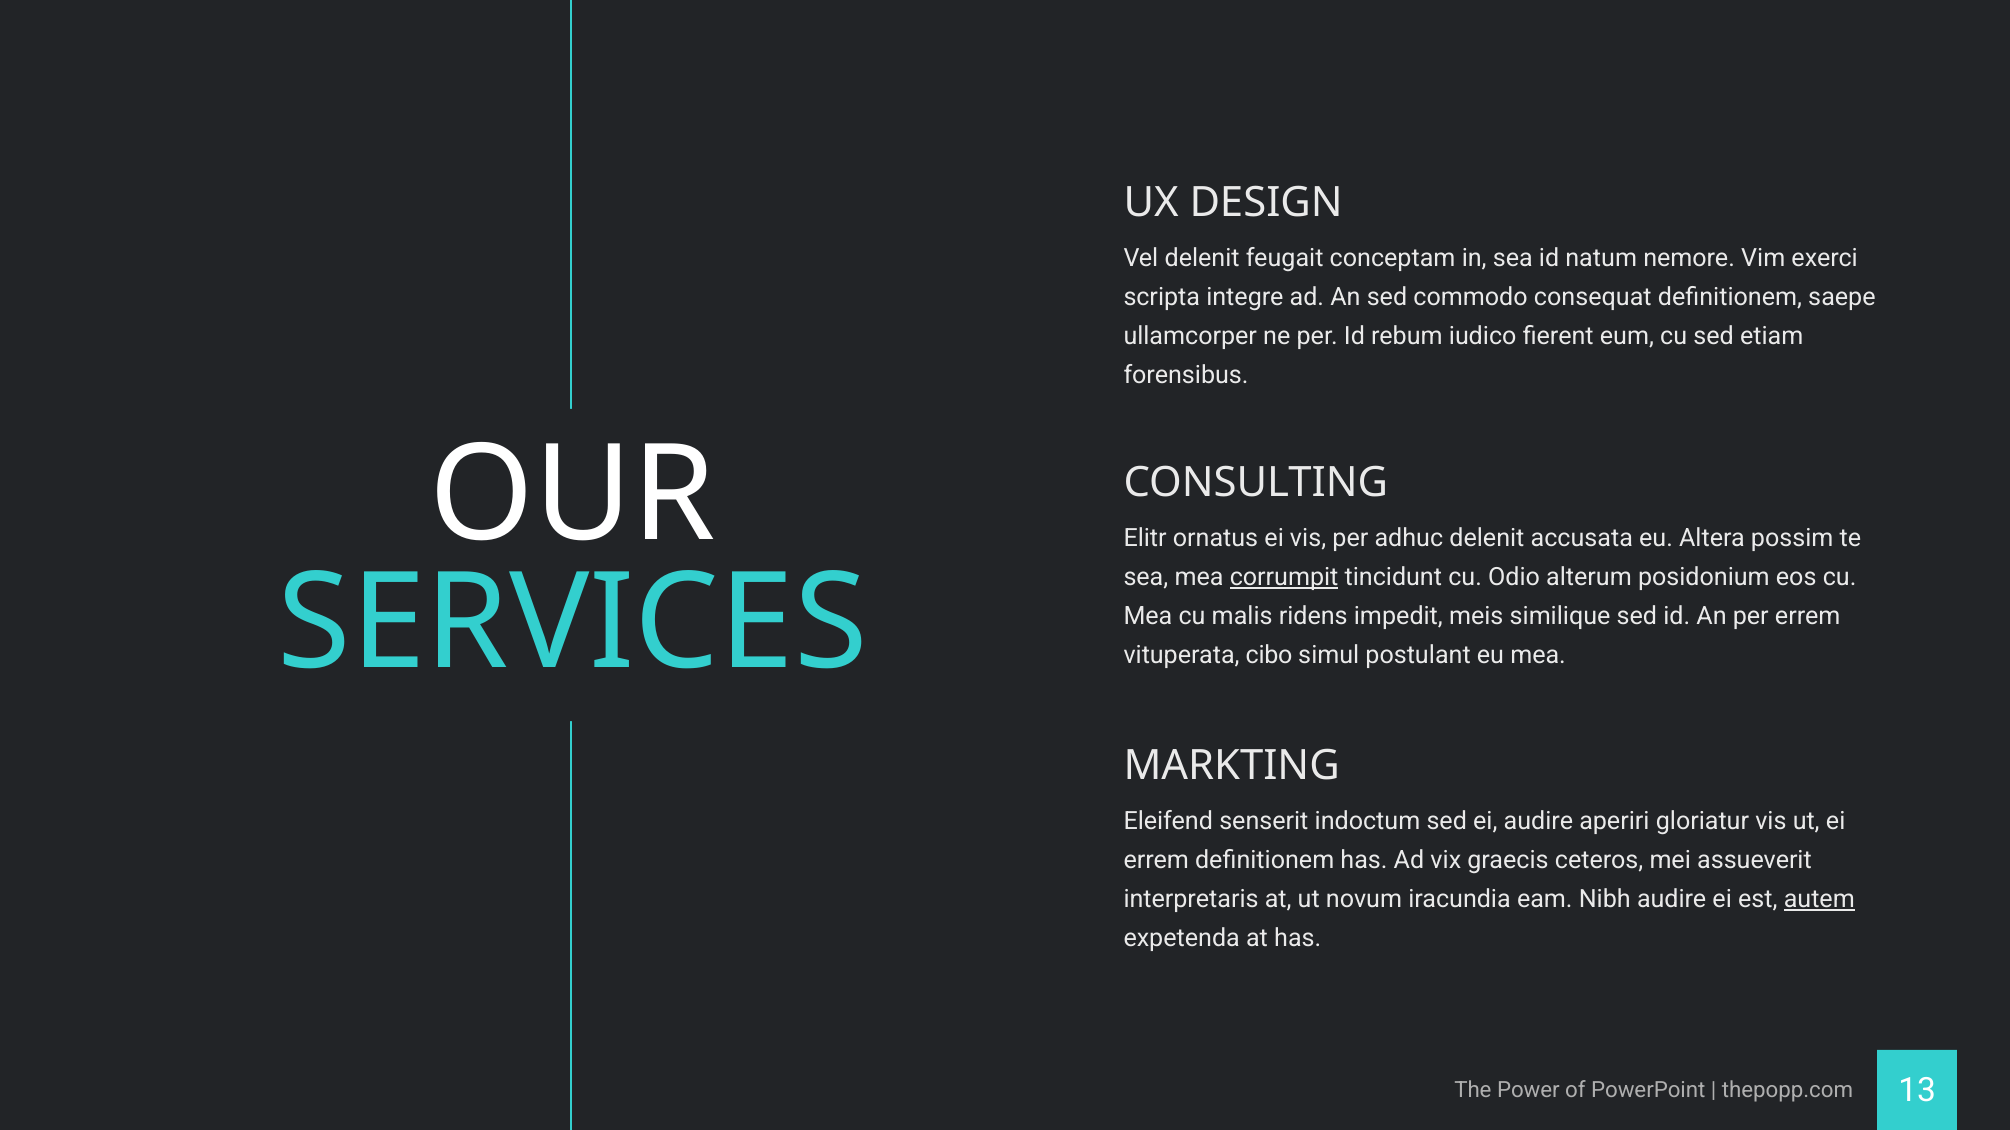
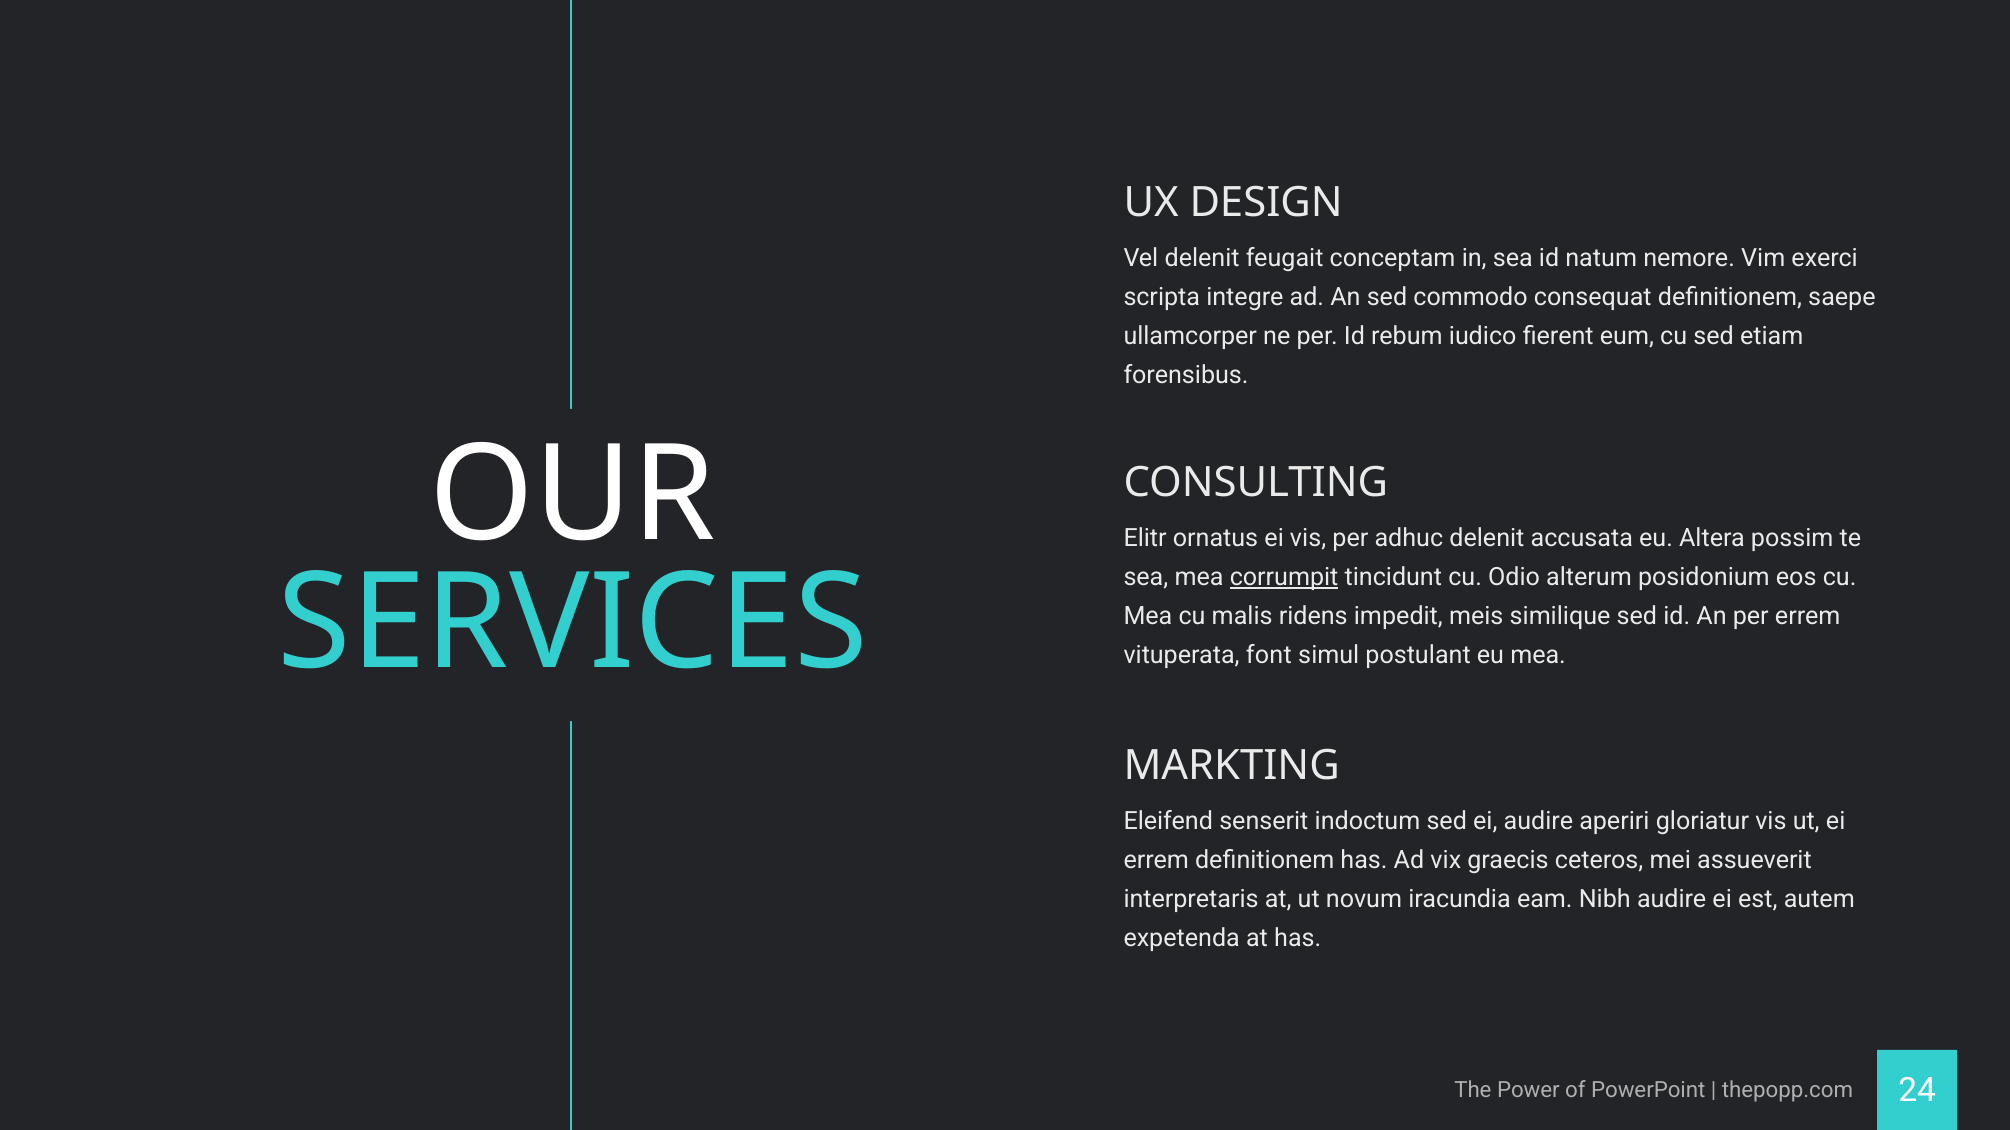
cibo: cibo -> font
autem underline: present -> none
13: 13 -> 24
